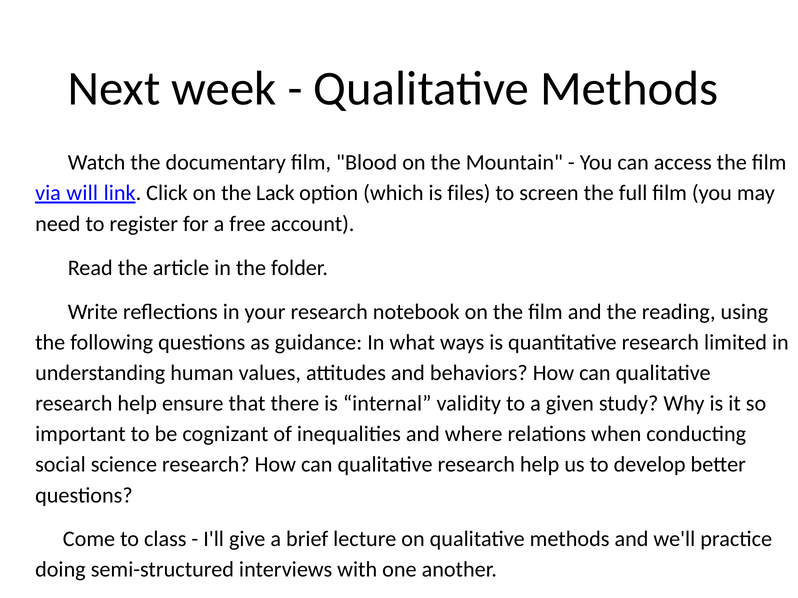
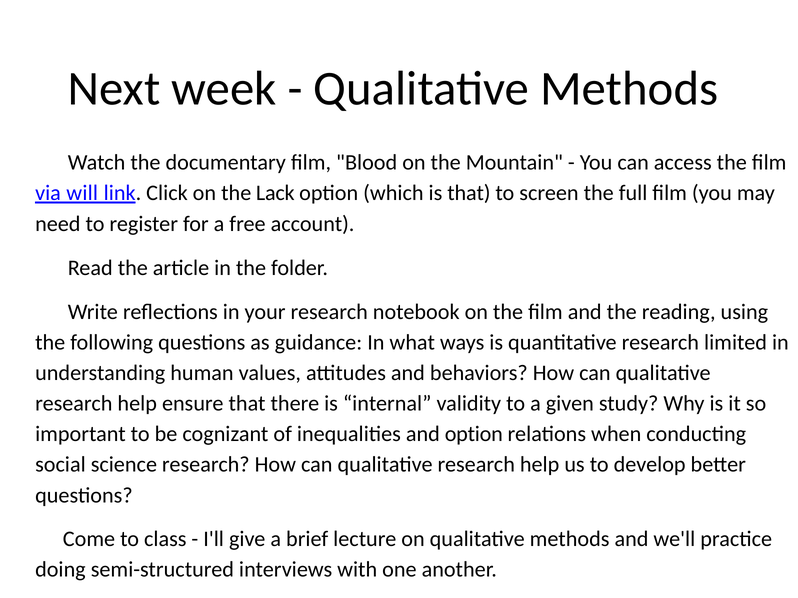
is files: files -> that
and where: where -> option
